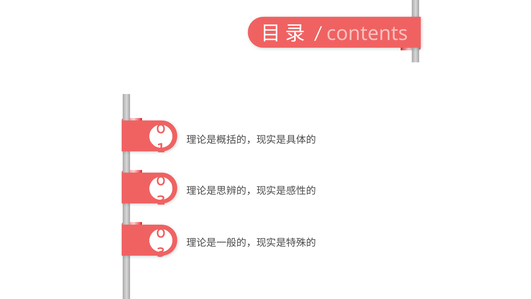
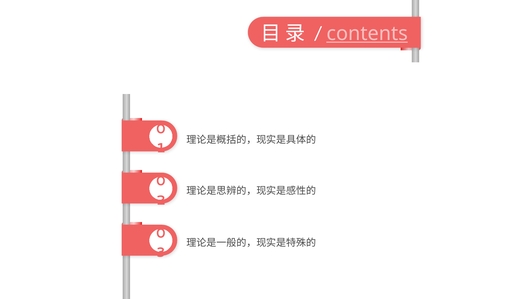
contents underline: none -> present
